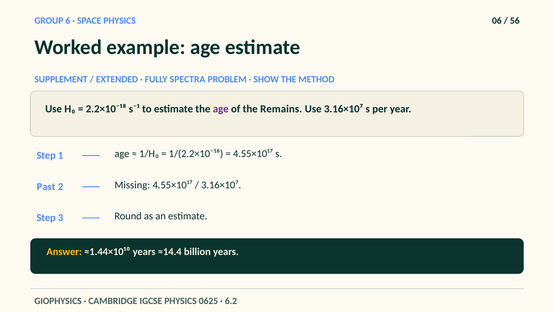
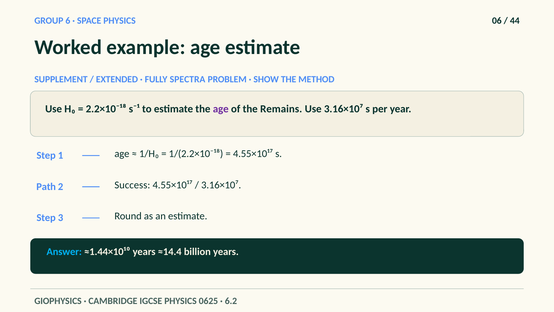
56: 56 -> 44
Past: Past -> Path
Missing: Missing -> Success
Answer colour: yellow -> light blue
